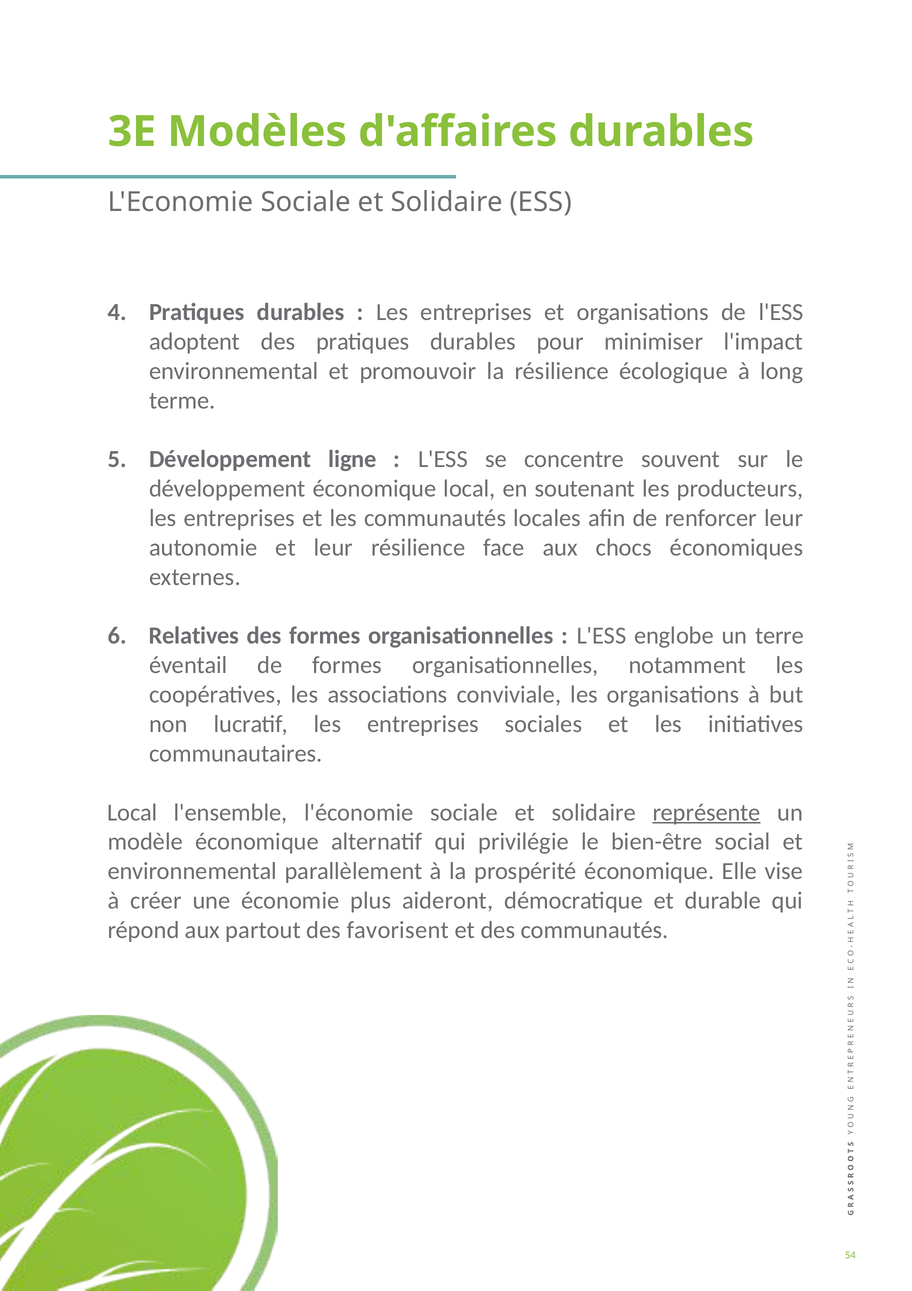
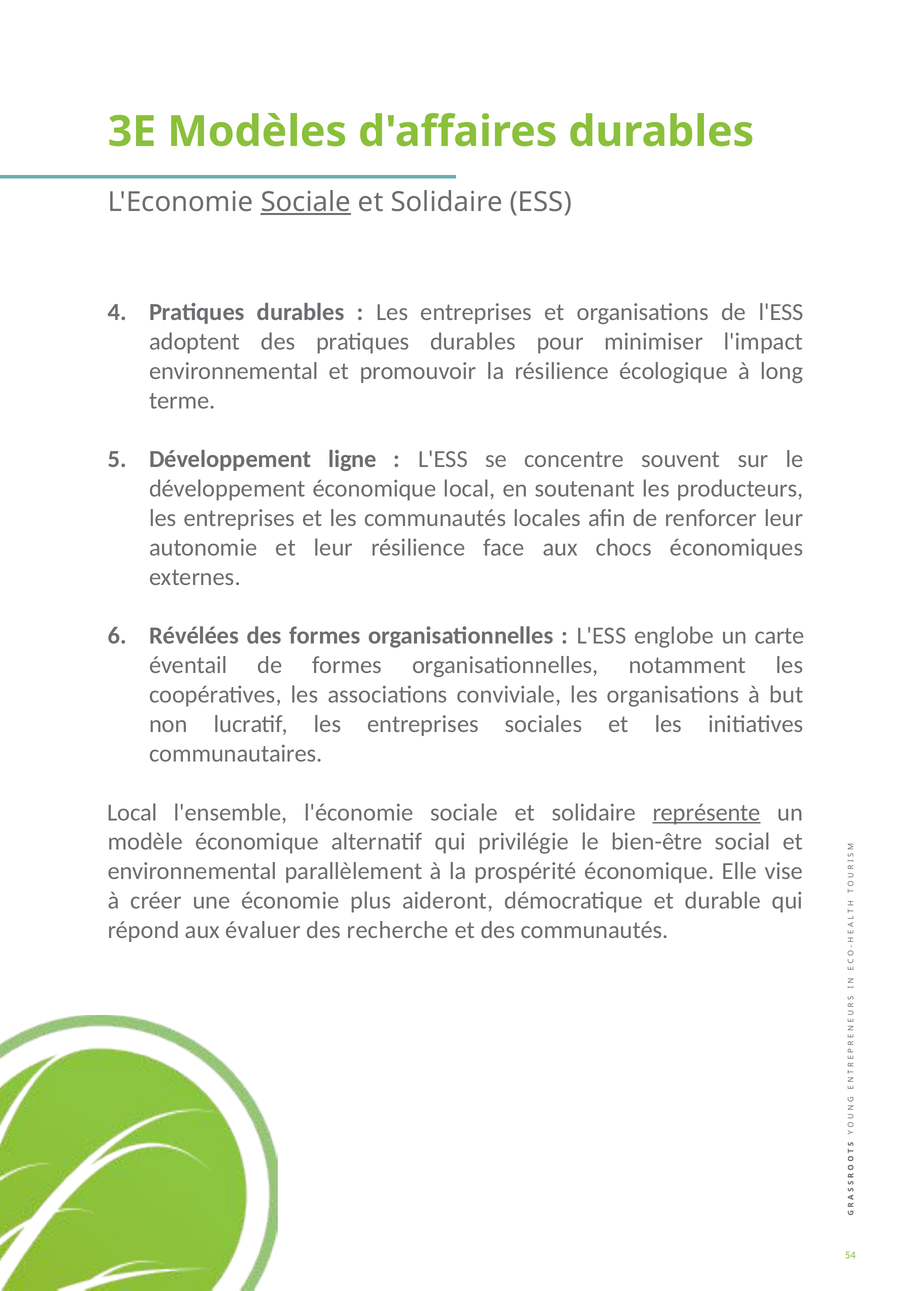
Sociale at (306, 202) underline: none -> present
Relatives: Relatives -> Révélées
terre: terre -> carte
partout: partout -> évaluer
favorisent: favorisent -> recherche
